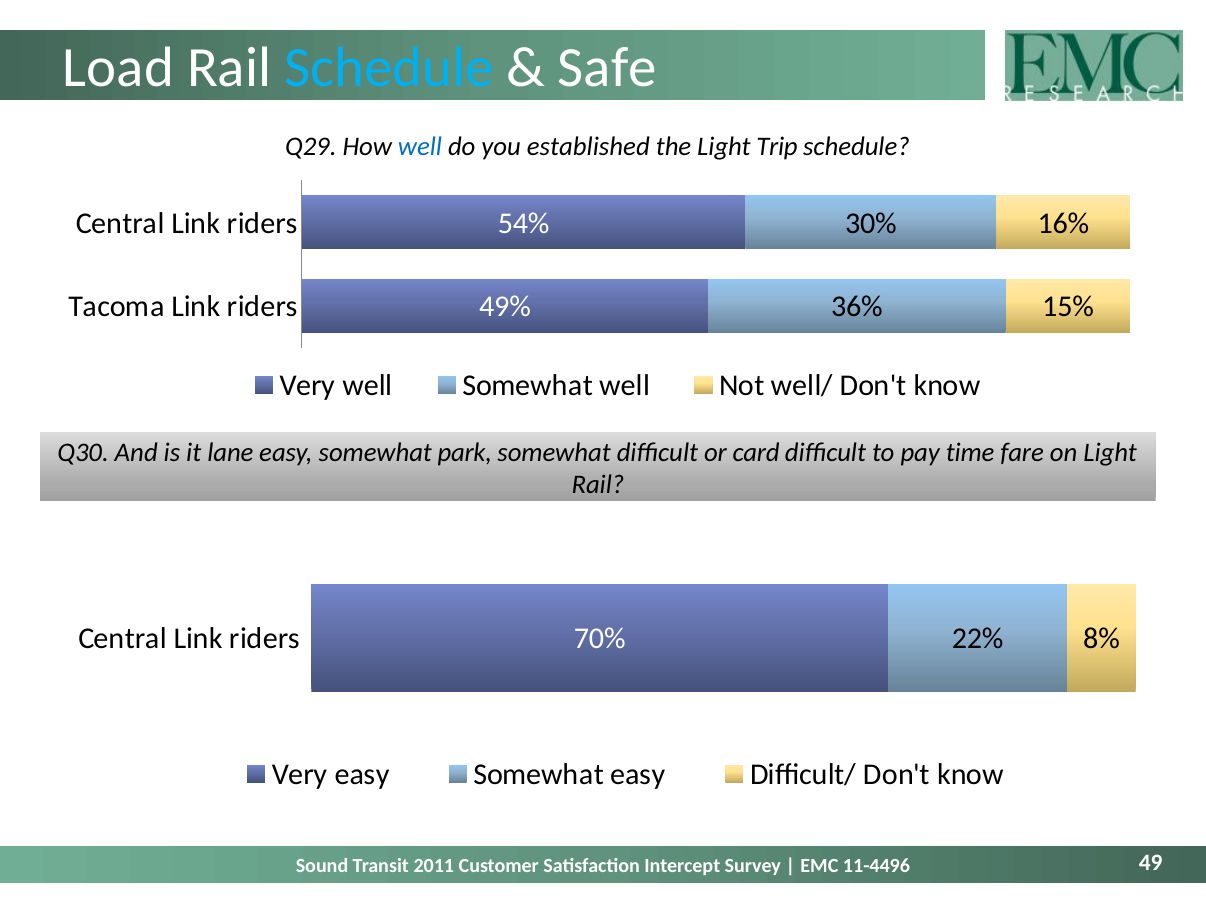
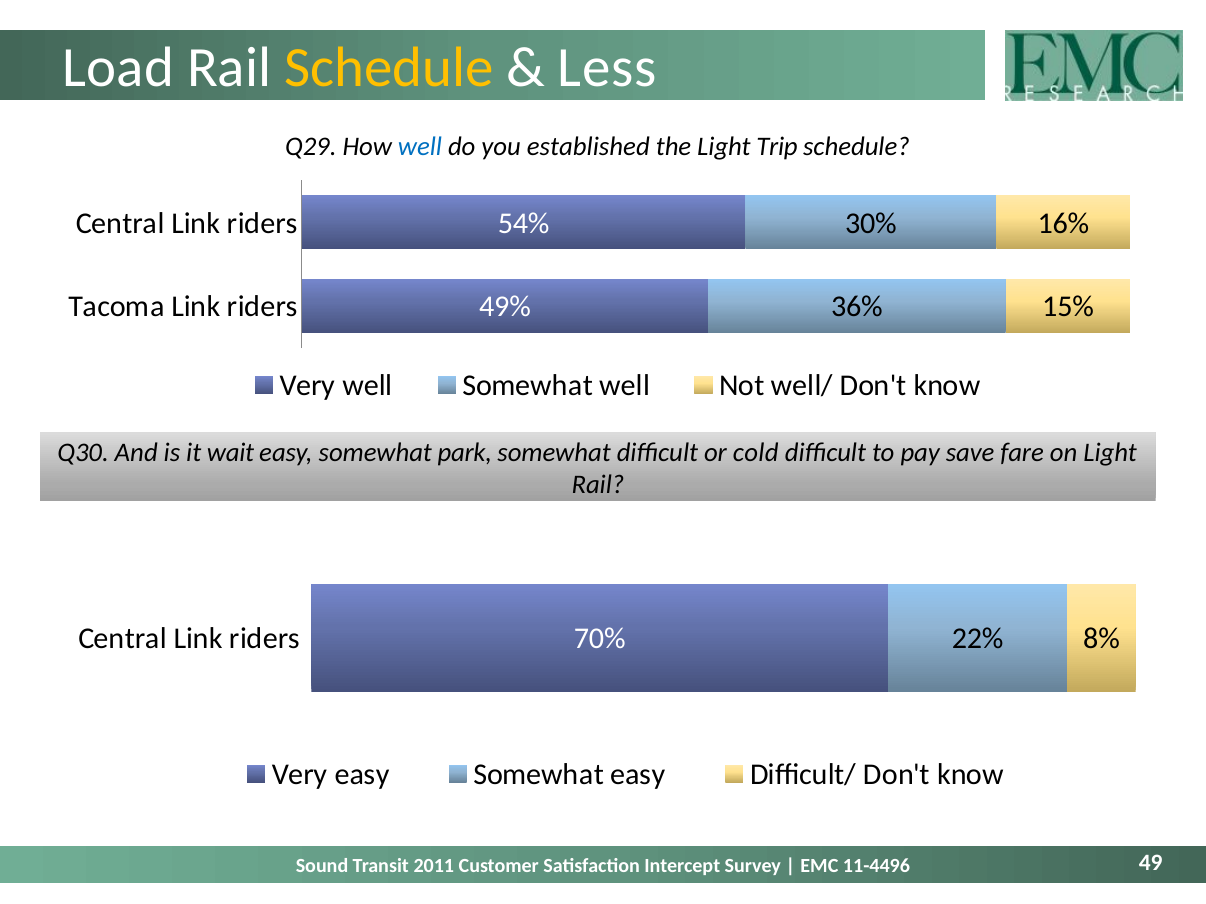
Schedule at (389, 67) colour: light blue -> yellow
Safe: Safe -> Less
lane: lane -> wait
card: card -> cold
time: time -> save
